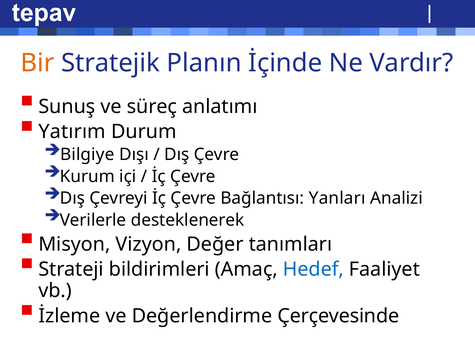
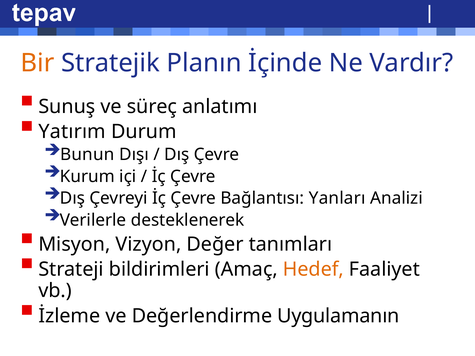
Bilgiye: Bilgiye -> Bunun
Hedef colour: blue -> orange
Çerçevesinde: Çerçevesinde -> Uygulamanın
